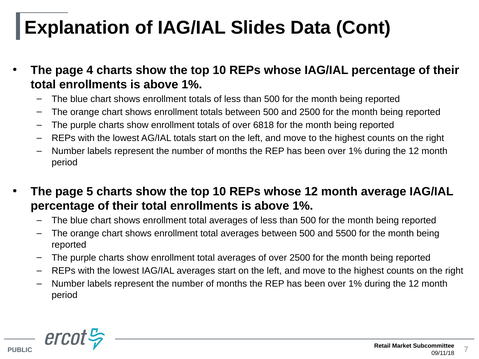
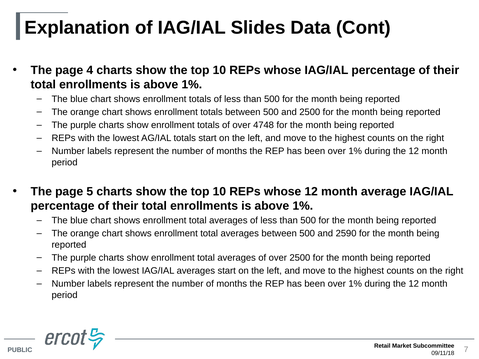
6818: 6818 -> 4748
5500: 5500 -> 2590
